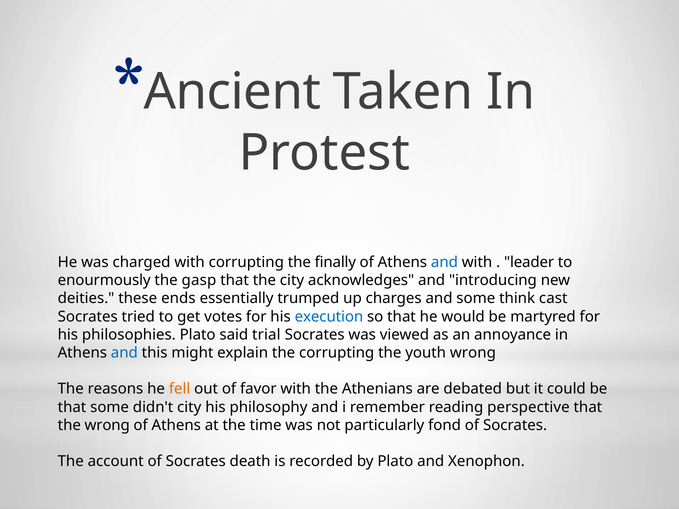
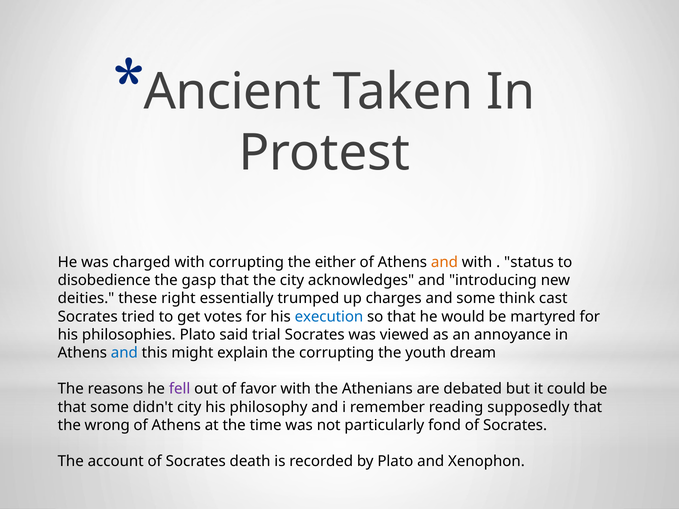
finally: finally -> either
and at (444, 262) colour: blue -> orange
leader: leader -> status
enourmously: enourmously -> disobedience
ends: ends -> right
youth wrong: wrong -> dream
fell colour: orange -> purple
perspective: perspective -> supposedly
